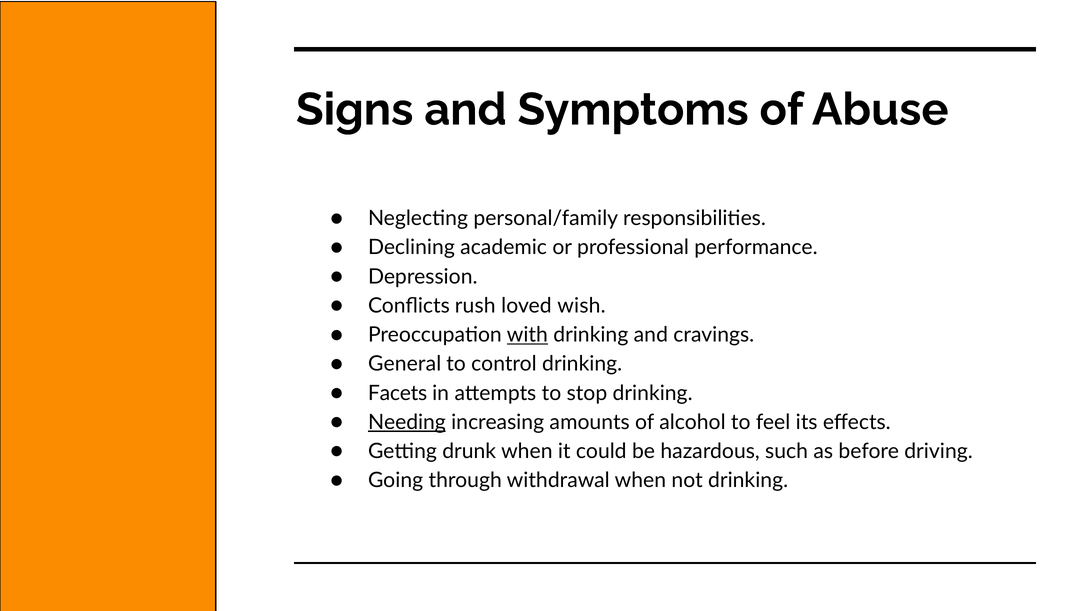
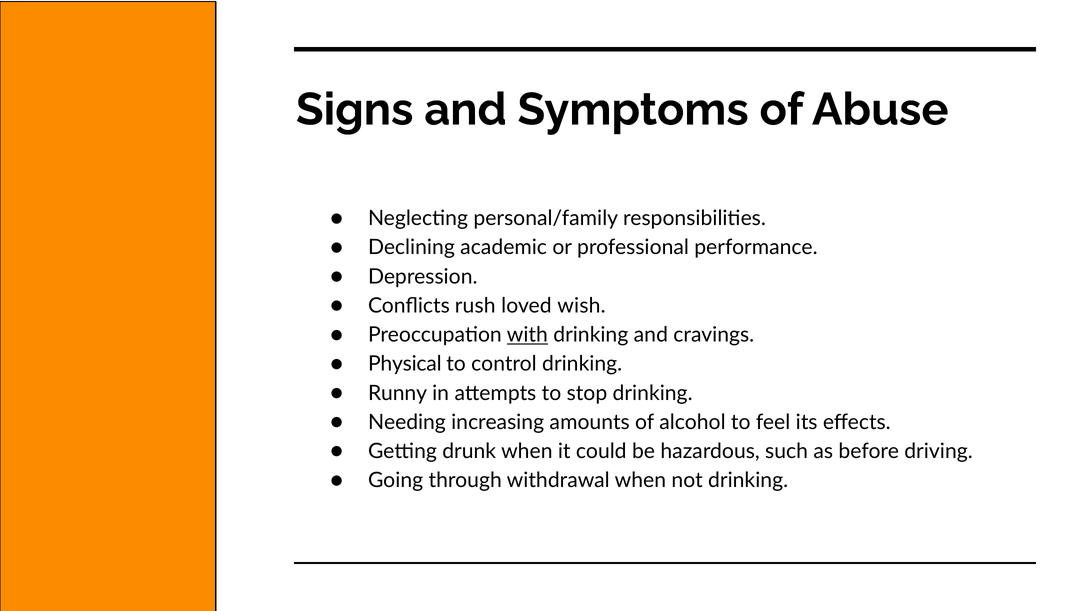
General: General -> Physical
Facets: Facets -> Runny
Needing underline: present -> none
